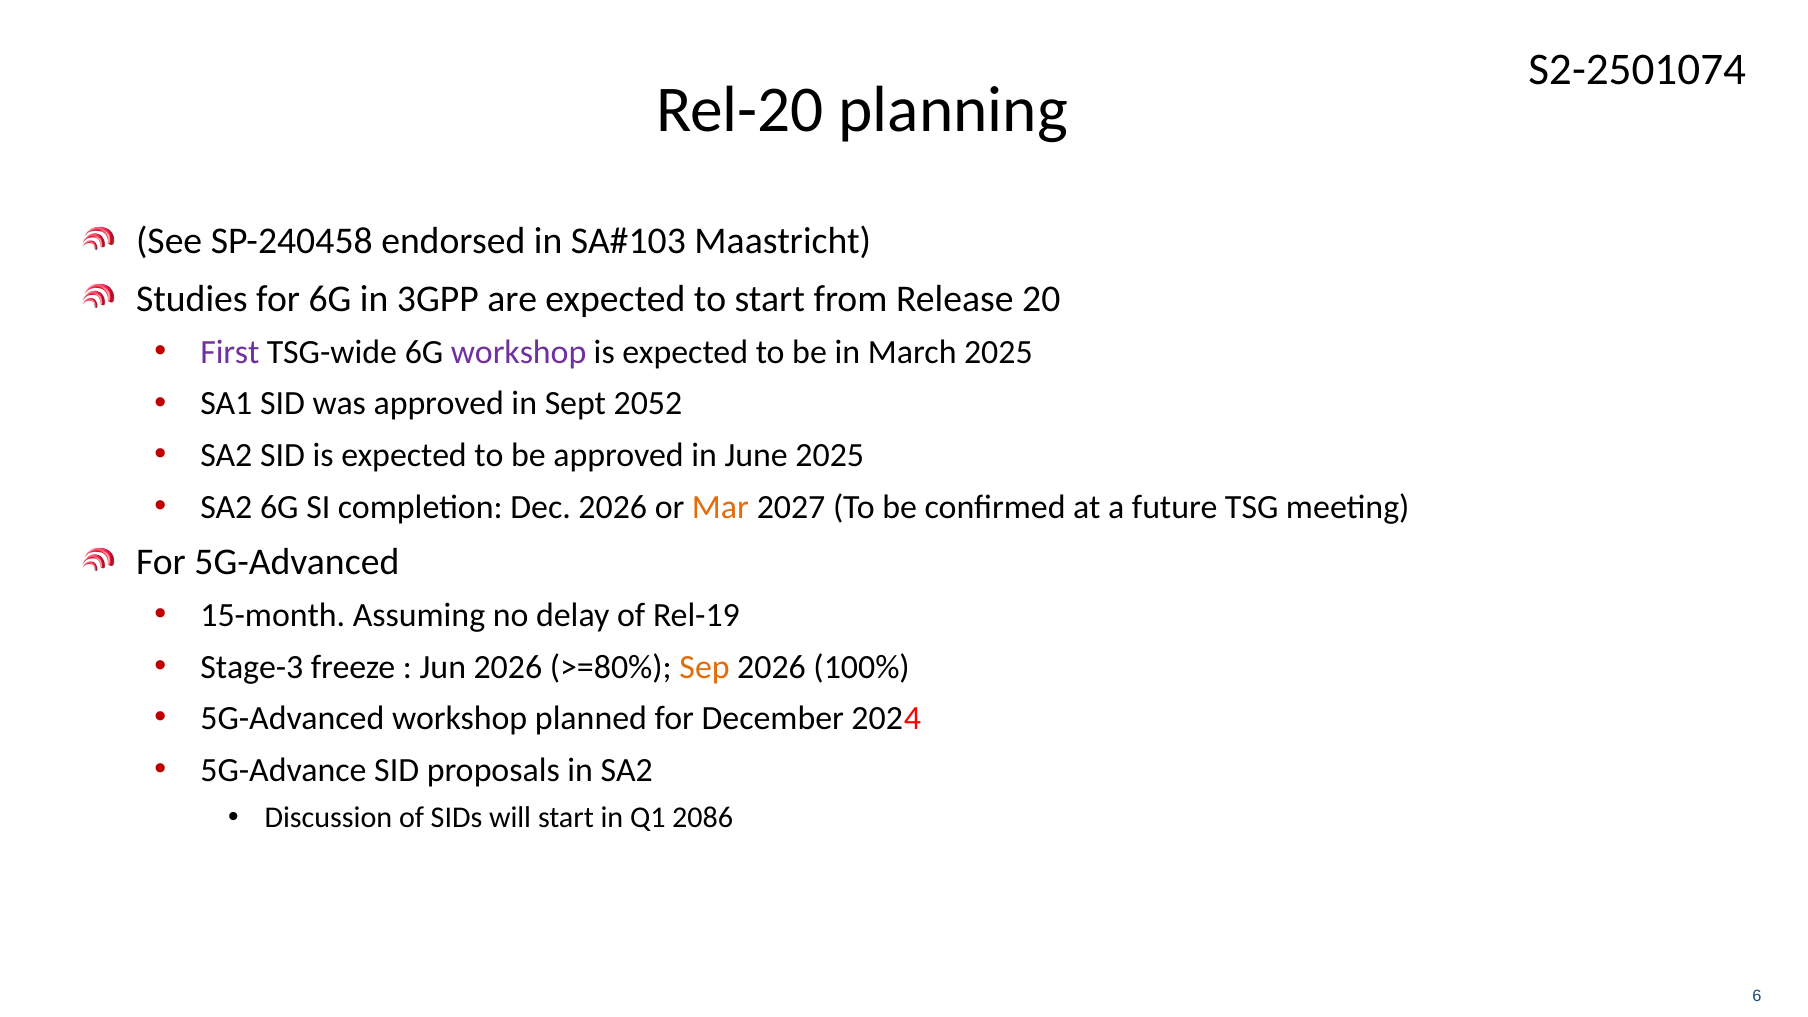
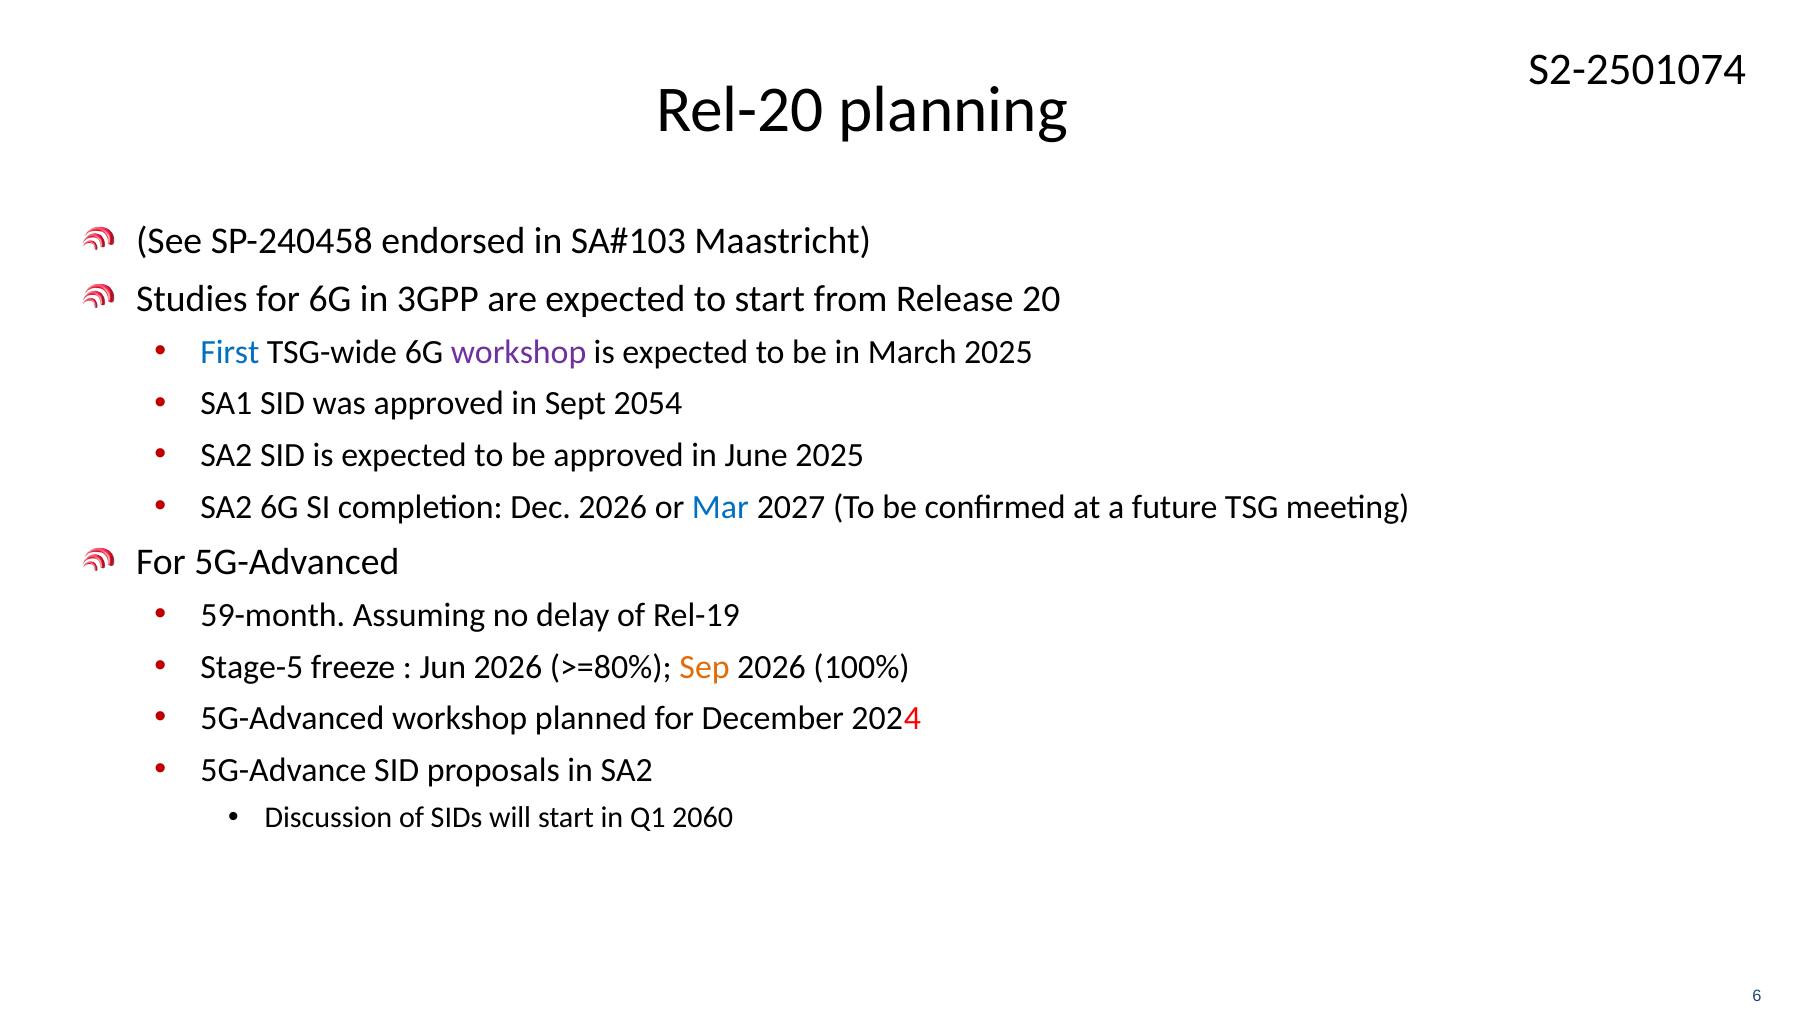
First colour: purple -> blue
2052: 2052 -> 2054
Mar colour: orange -> blue
15-month: 15-month -> 59-month
Stage-3: Stage-3 -> Stage-5
2086: 2086 -> 2060
